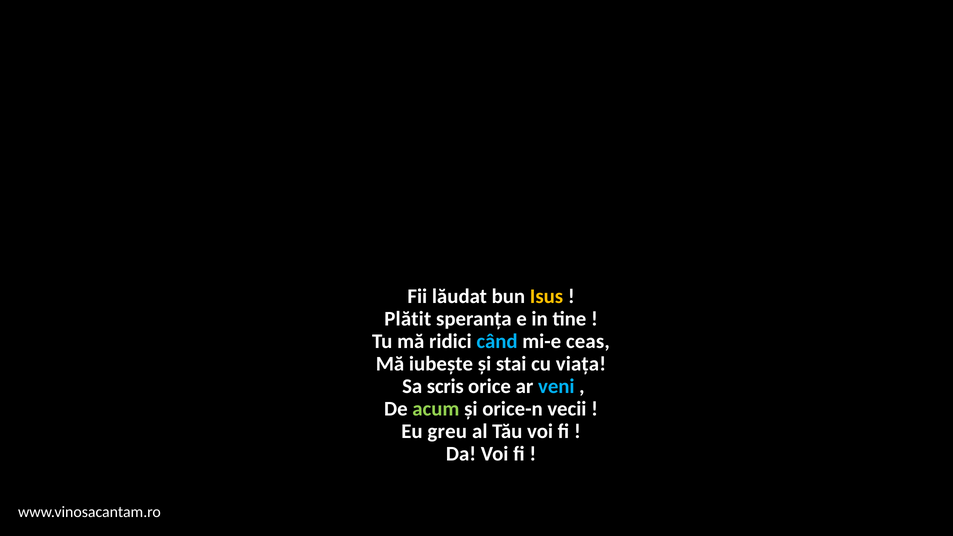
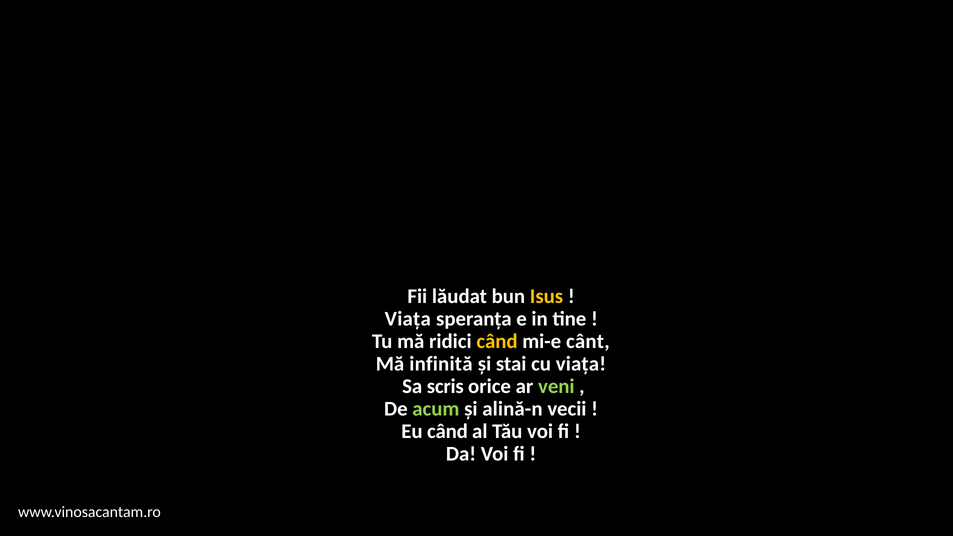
Plătit at (408, 319): Plătit -> Viața
când at (497, 341) colour: light blue -> yellow
ceas: ceas -> cânt
iubește: iubește -> infinită
veni colour: light blue -> light green
orice-n: orice-n -> alină-n
Eu greu: greu -> când
